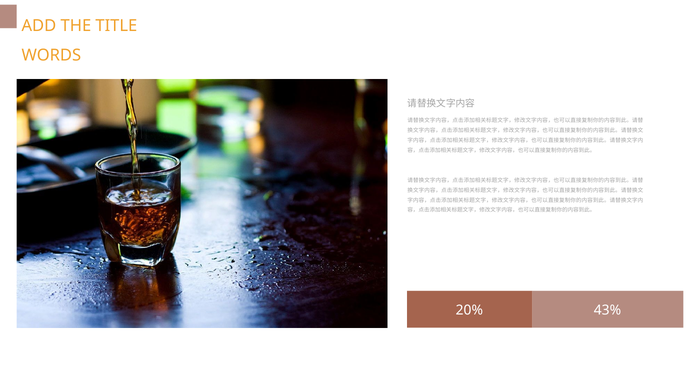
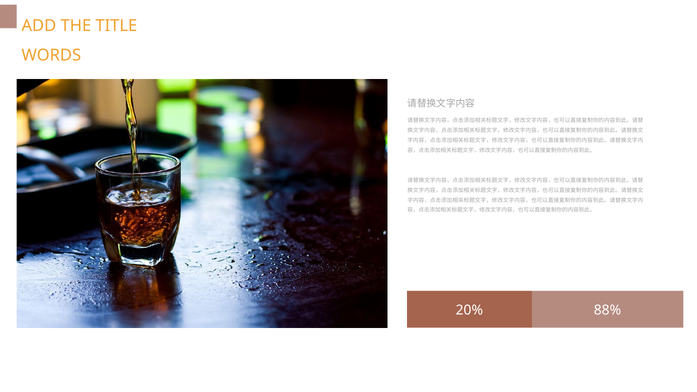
43%: 43% -> 88%
